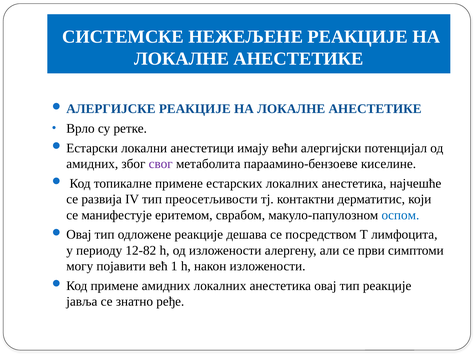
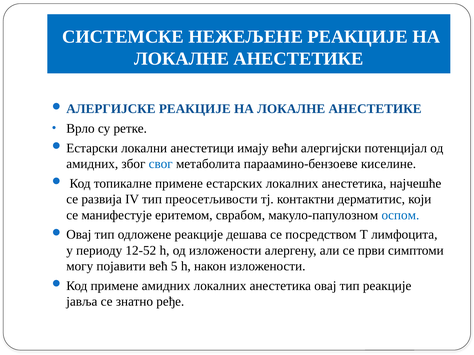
свог colour: purple -> blue
12-82: 12-82 -> 12-52
1: 1 -> 5
